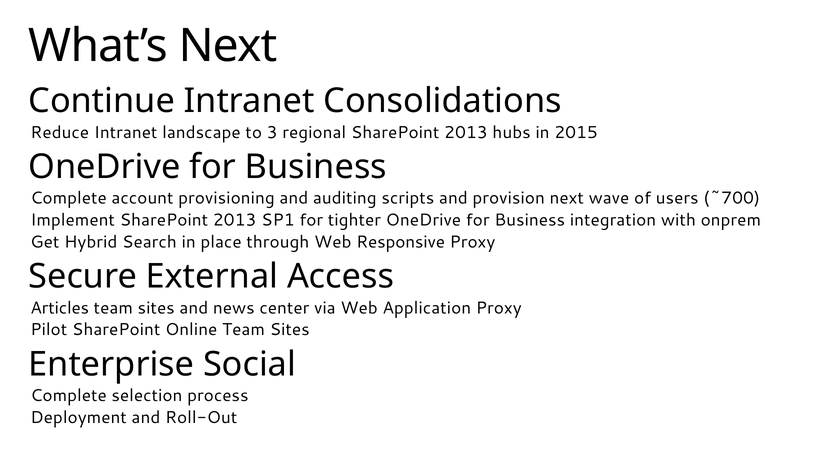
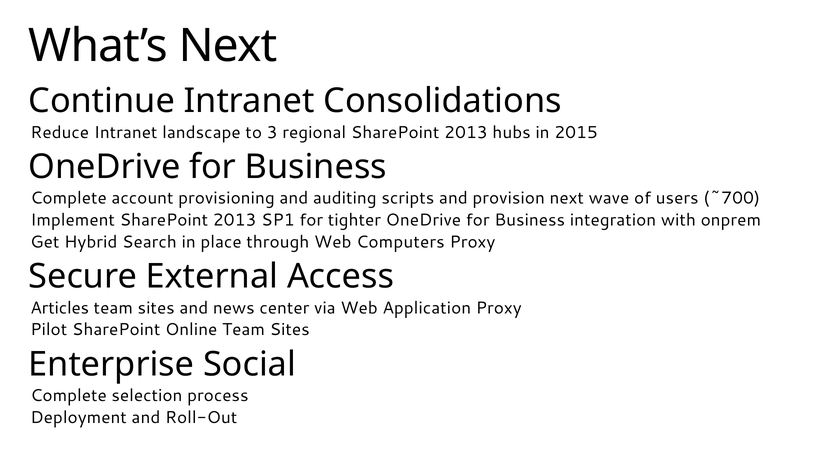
Responsive: Responsive -> Computers
